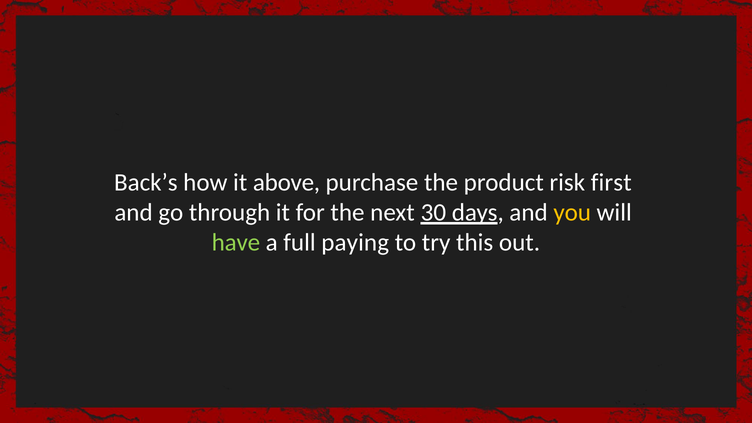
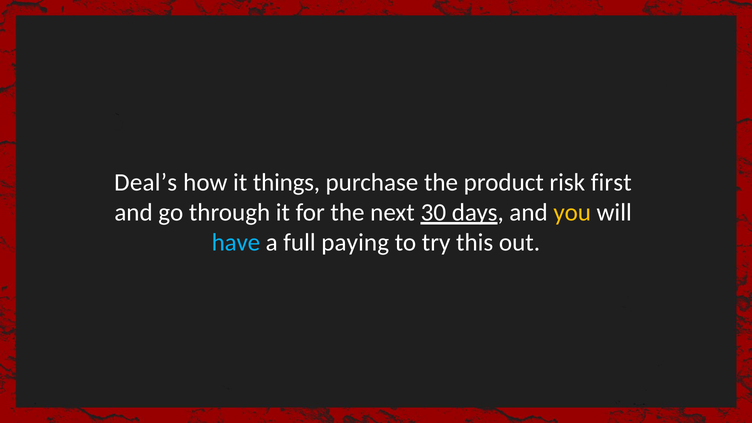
Back’s: Back’s -> Deal’s
above: above -> things
have colour: light green -> light blue
